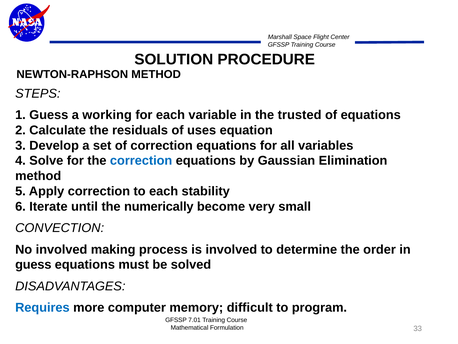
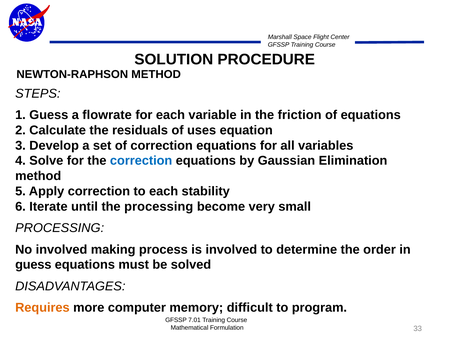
working: working -> flowrate
trusted: trusted -> friction
the numerically: numerically -> processing
CONVECTION at (60, 228): CONVECTION -> PROCESSING
Requires colour: blue -> orange
